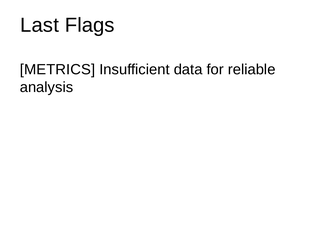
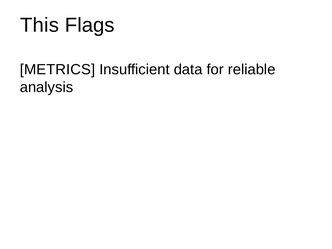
Last: Last -> This
